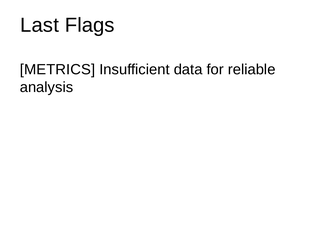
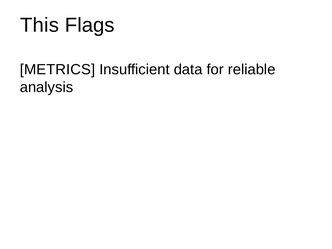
Last: Last -> This
